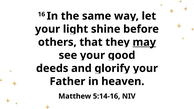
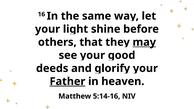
Father underline: none -> present
